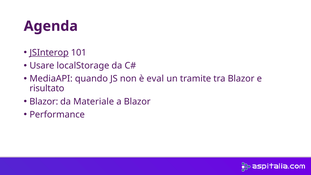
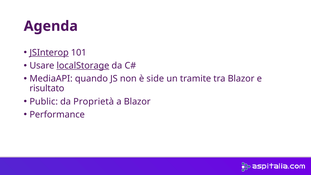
localStorage underline: none -> present
eval: eval -> side
Blazor at (44, 101): Blazor -> Public
Materiale: Materiale -> Proprietà
